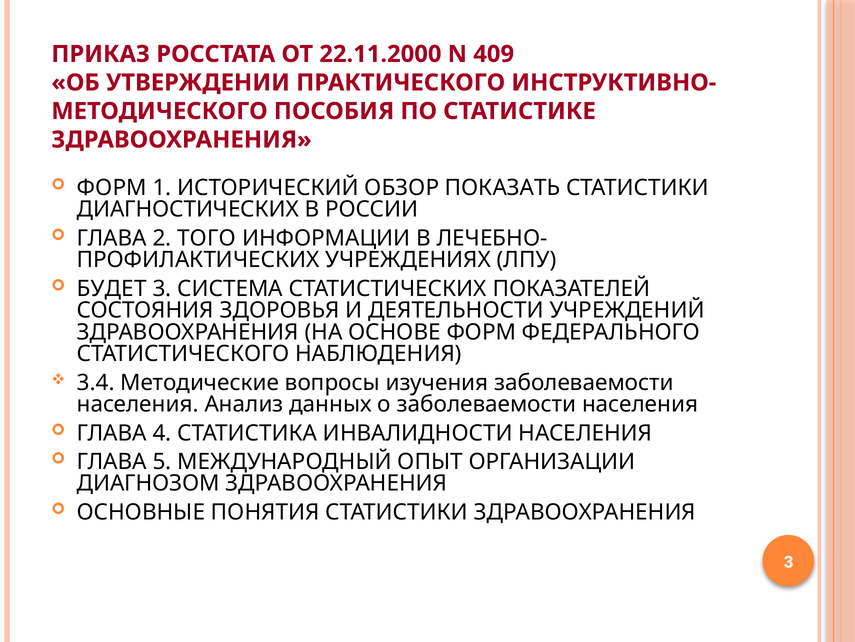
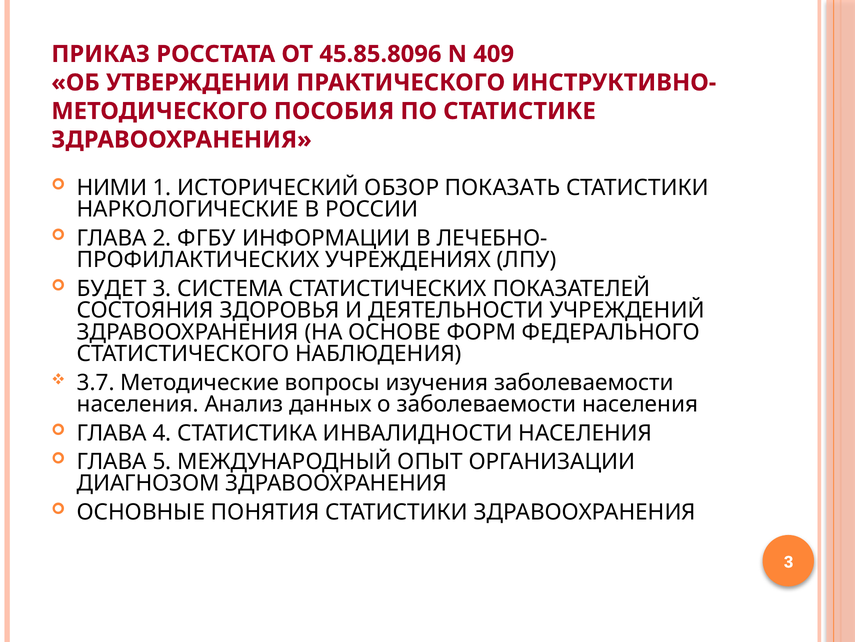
22.11.2000: 22.11.2000 -> 45.85.8096
ФОРМ at (112, 188): ФОРМ -> НИМИ
ДИАГНОСТИЧЕСКИХ: ДИАГНОСТИЧЕСКИХ -> НАРКОЛОГИЧЕСКИЕ
ТОГО: ТОГО -> ФГБУ
3.4: 3.4 -> 3.7
